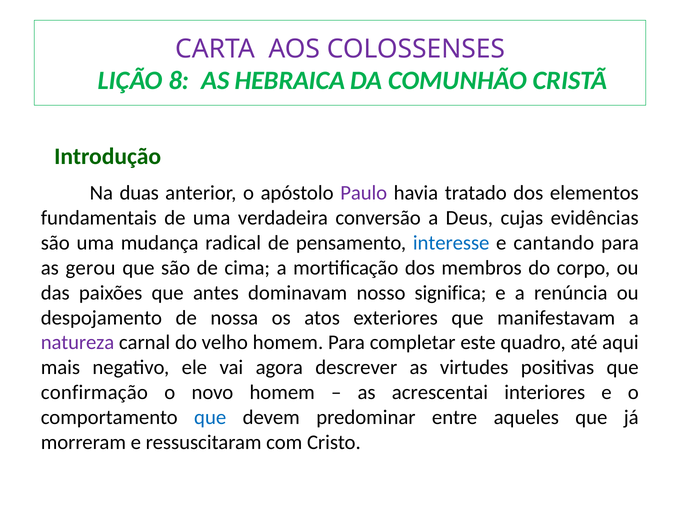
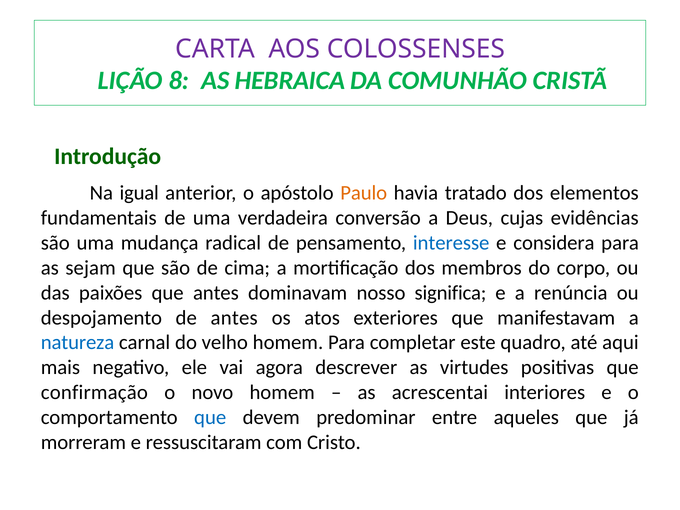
duas: duas -> igual
Paulo colour: purple -> orange
cantando: cantando -> considera
gerou: gerou -> sejam
de nossa: nossa -> antes
natureza colour: purple -> blue
